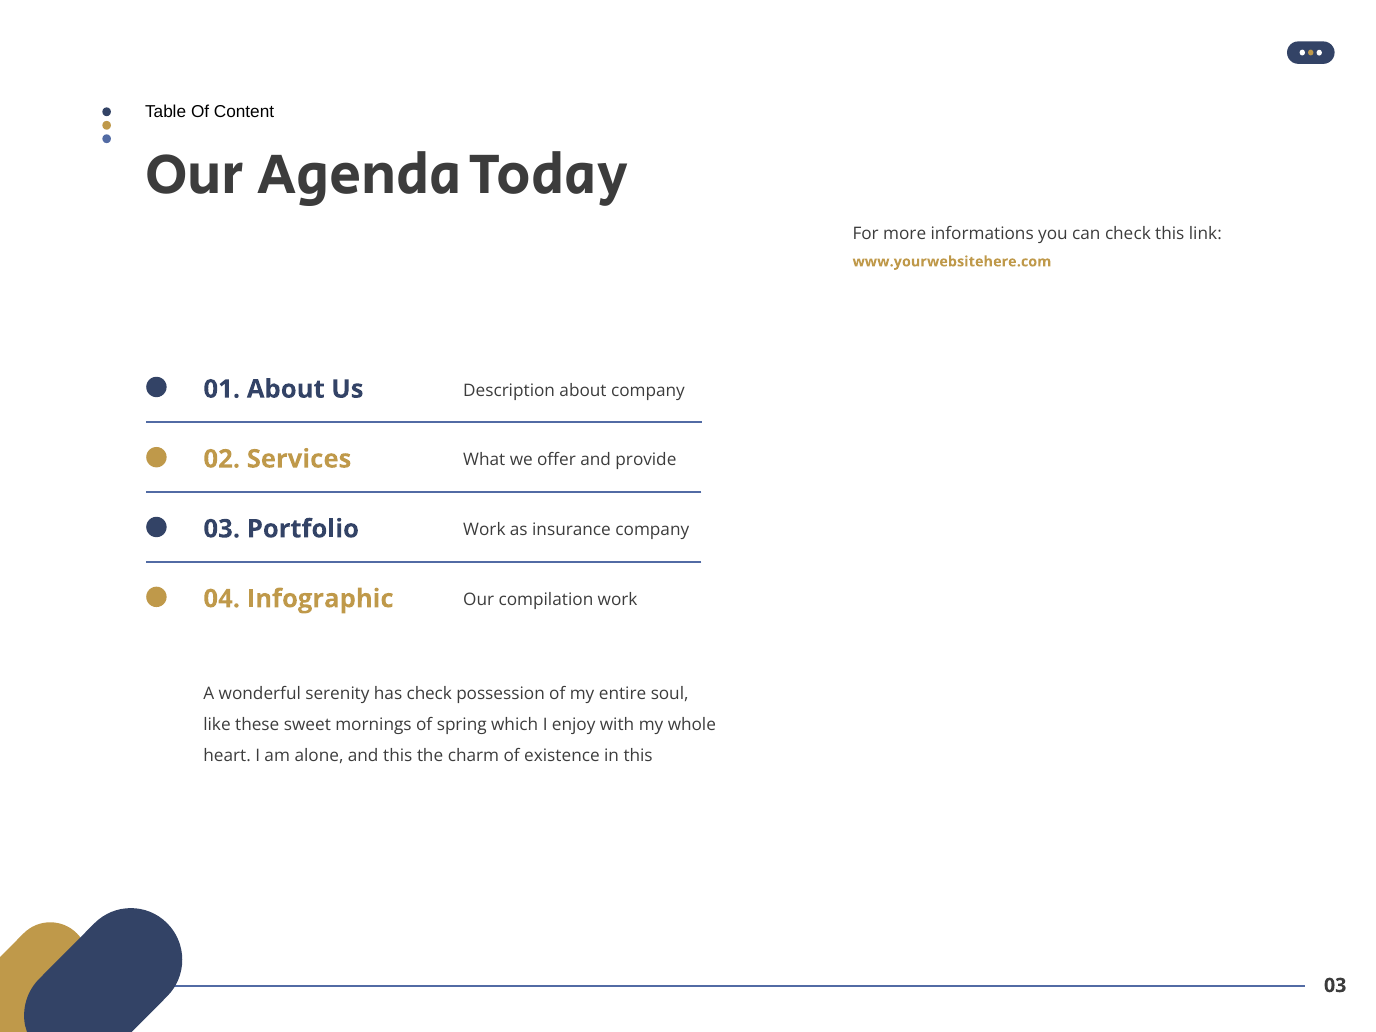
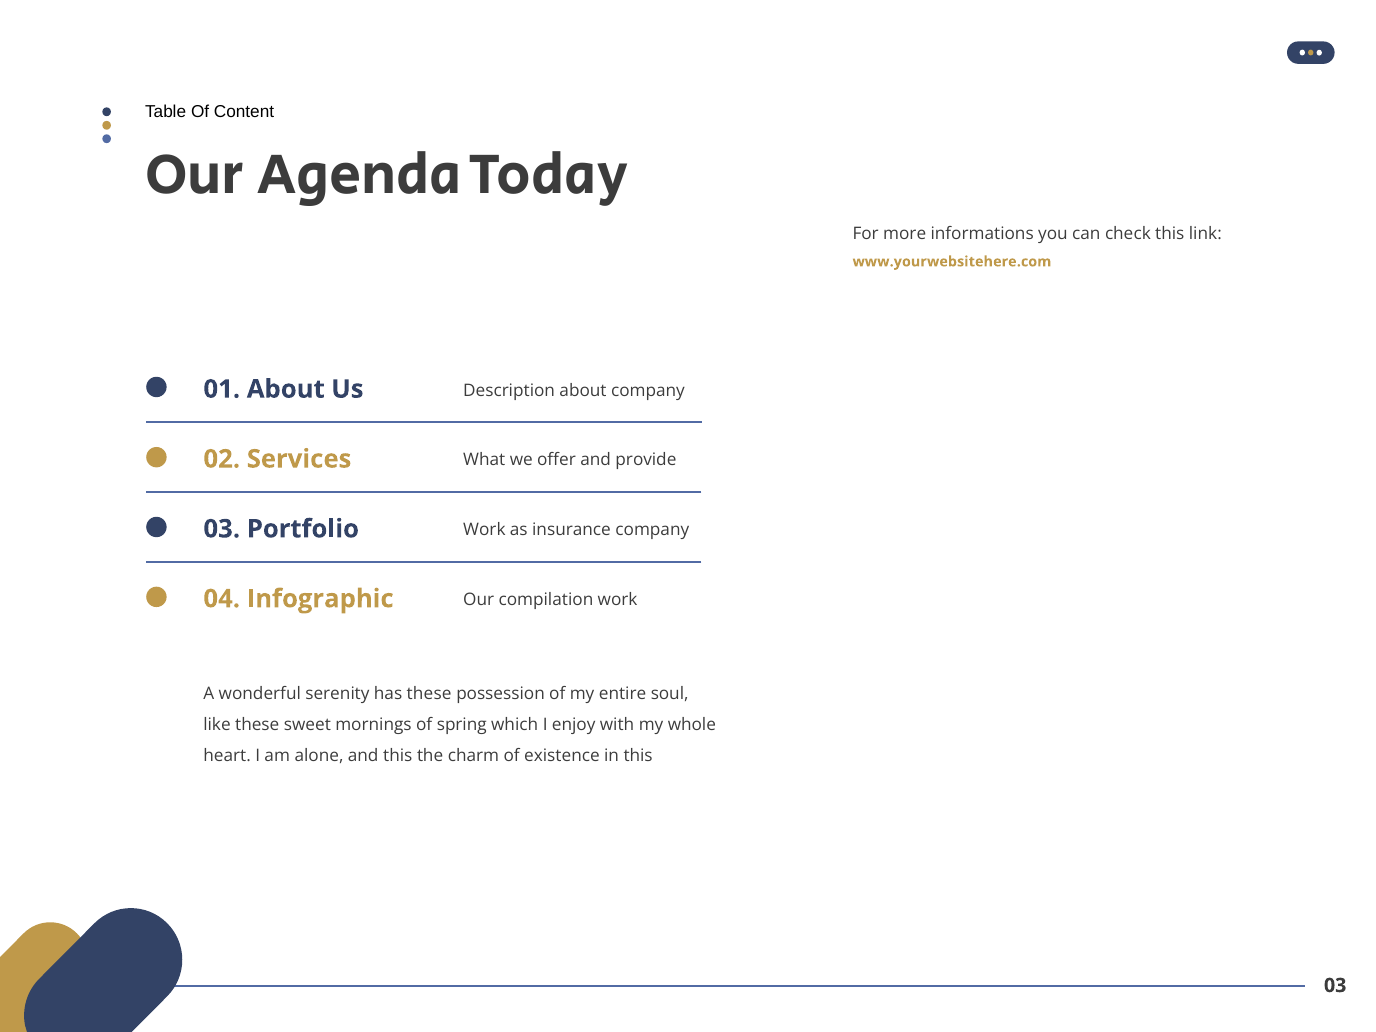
has check: check -> these
